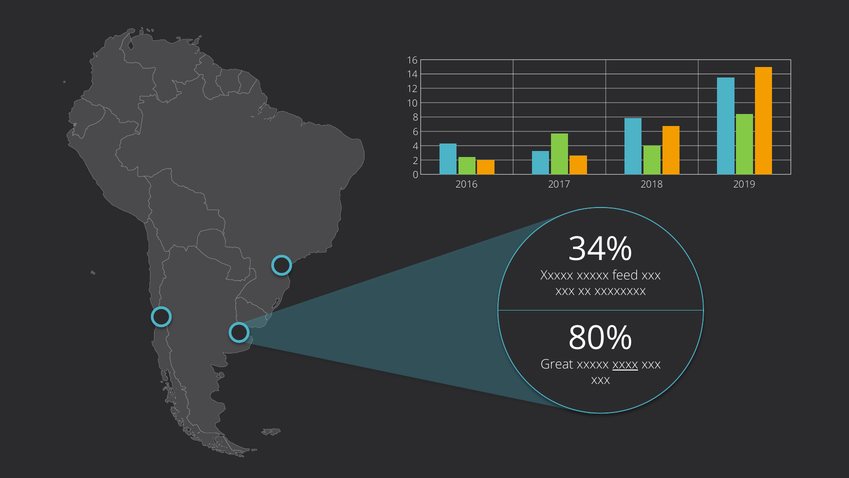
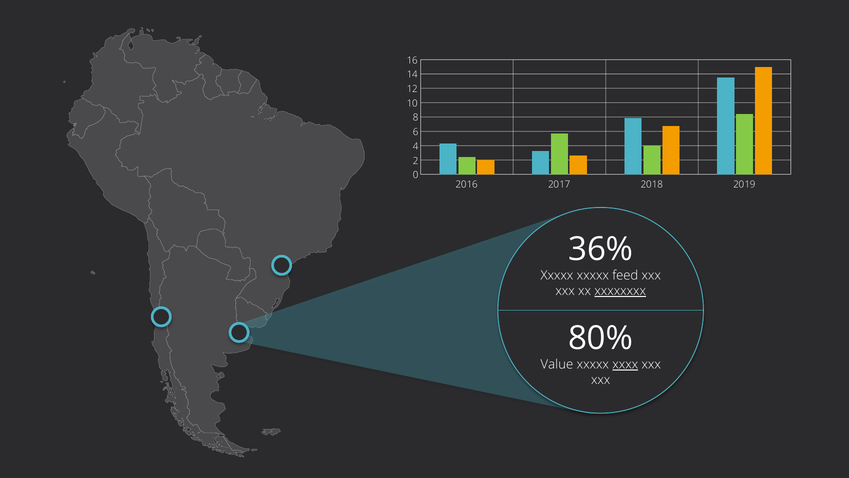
34%: 34% -> 36%
xxxxxxxx underline: none -> present
Great: Great -> Value
